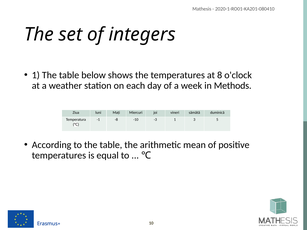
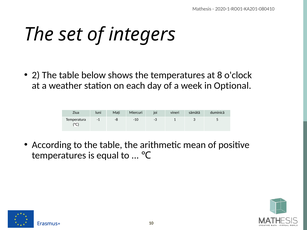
1 at (36, 75): 1 -> 2
Methods: Methods -> Optional
